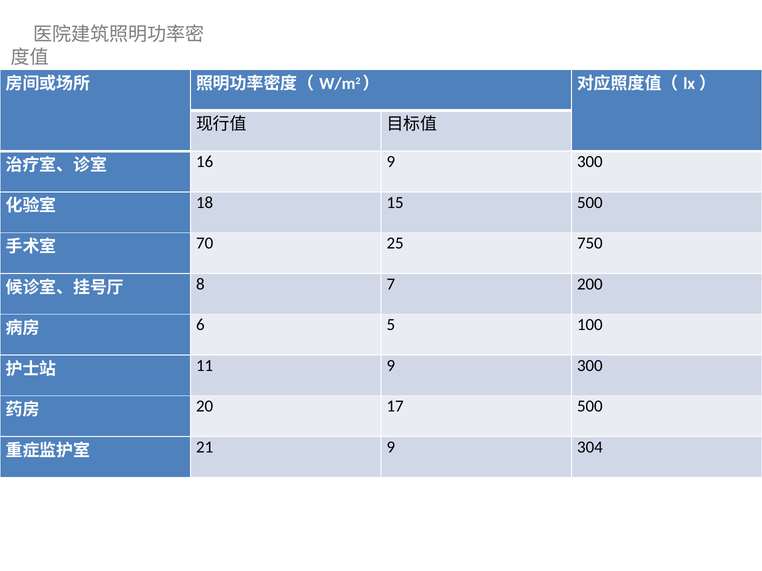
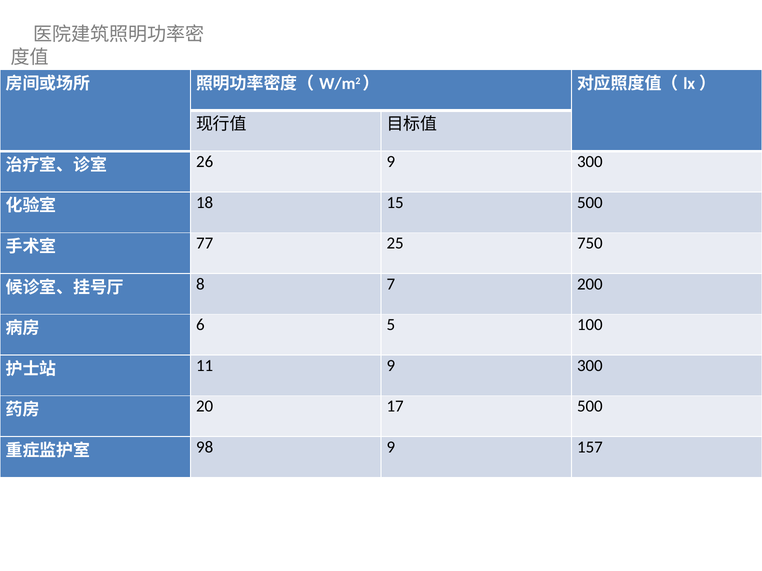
16: 16 -> 26
70: 70 -> 77
21: 21 -> 98
304: 304 -> 157
